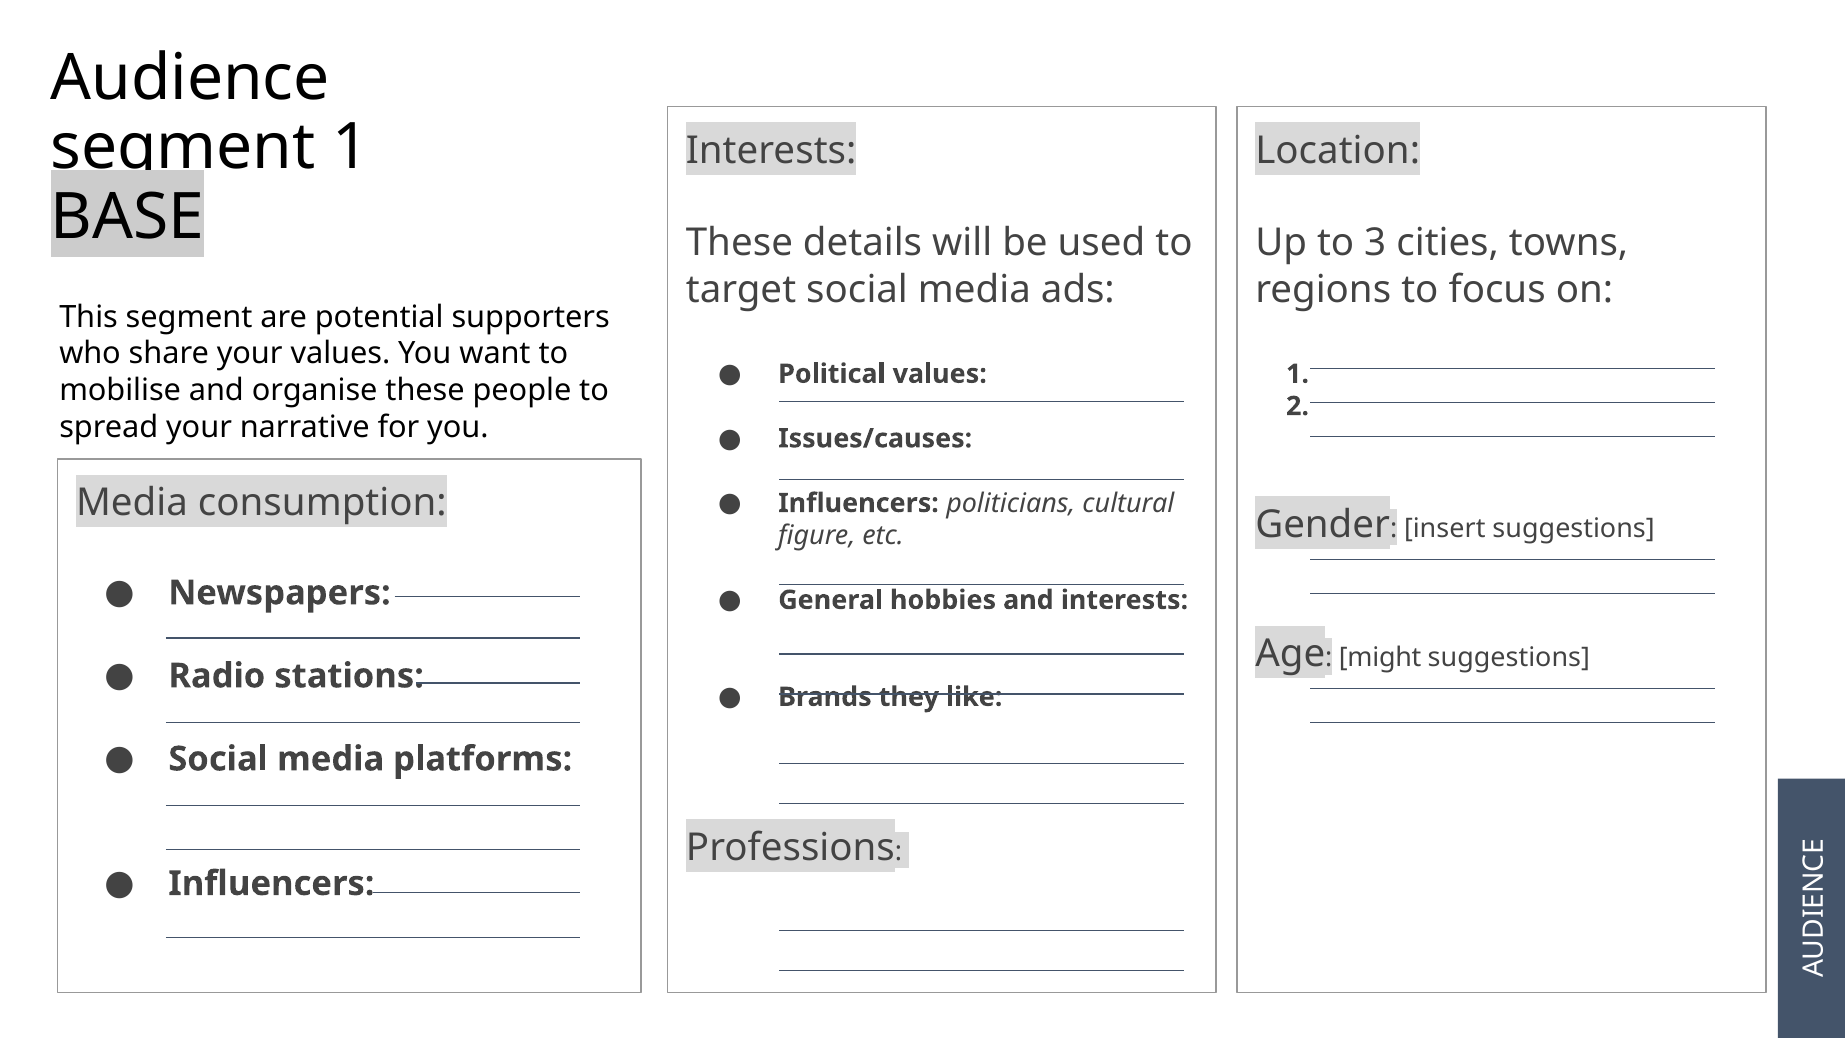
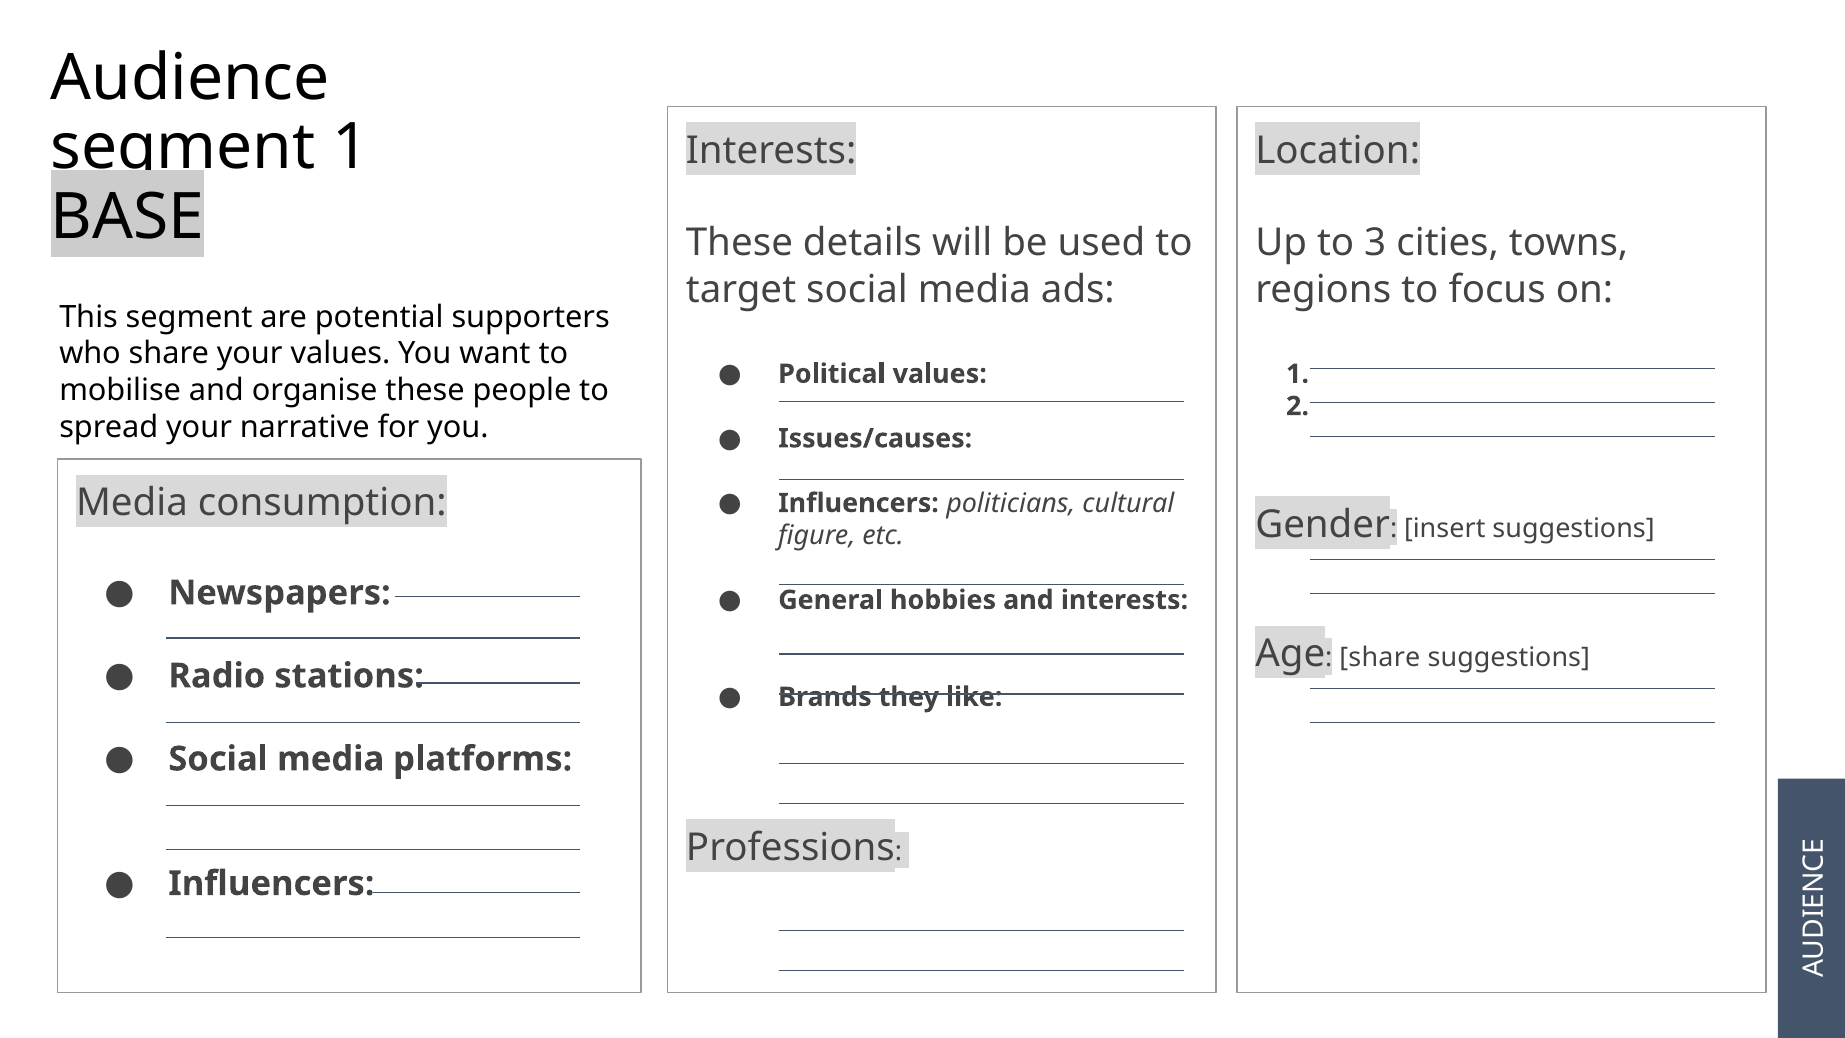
might at (1380, 658): might -> share
